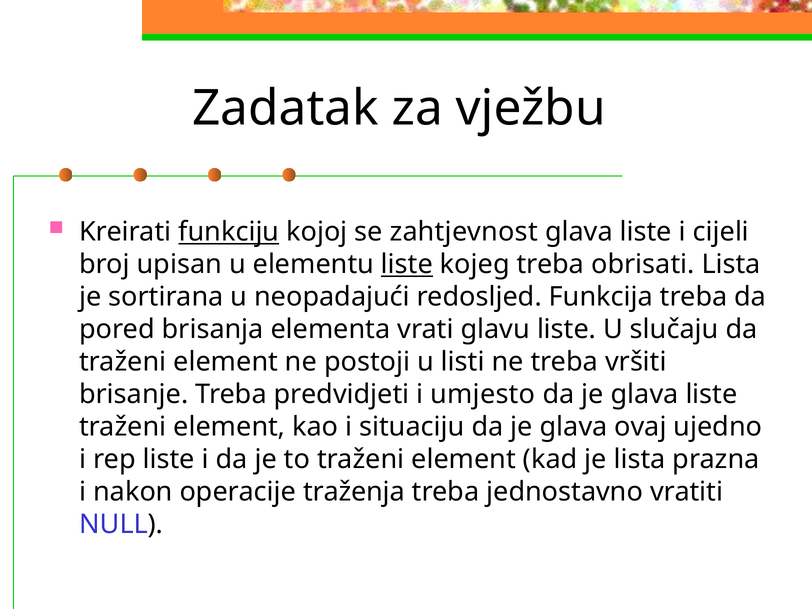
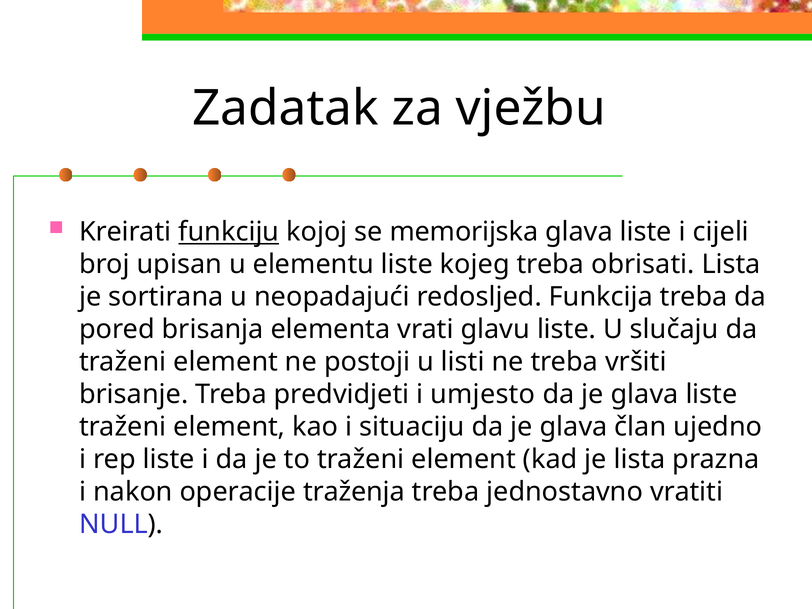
zahtjevnost: zahtjevnost -> memorijska
liste at (407, 264) underline: present -> none
ovaj: ovaj -> član
